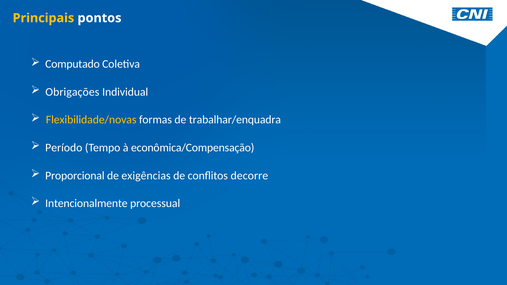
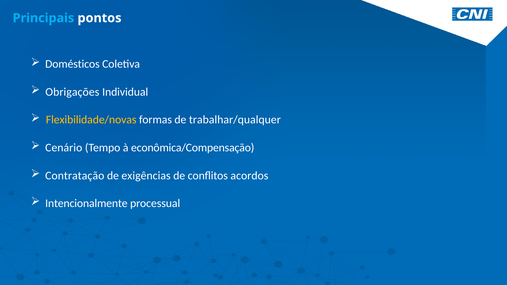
Principais colour: yellow -> light blue
Computado: Computado -> Domésticos
trabalhar/enquadra: trabalhar/enquadra -> trabalhar/qualquer
Período: Período -> Cenário
Proporcional: Proporcional -> Contratação
decorre: decorre -> acordos
